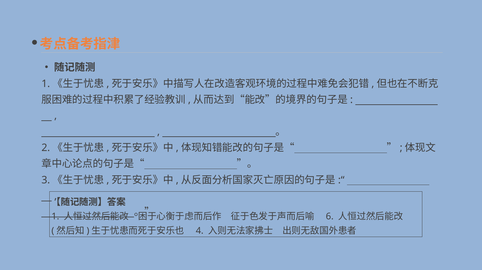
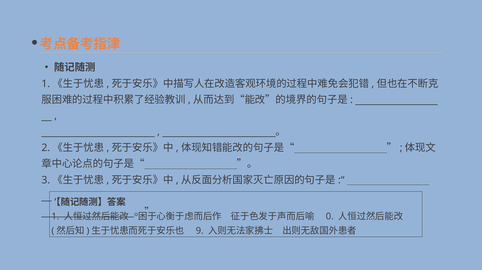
6: 6 -> 0
4: 4 -> 9
